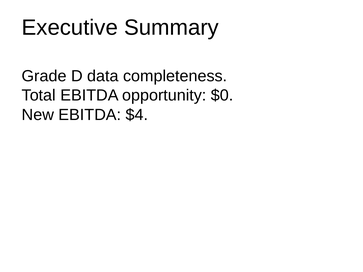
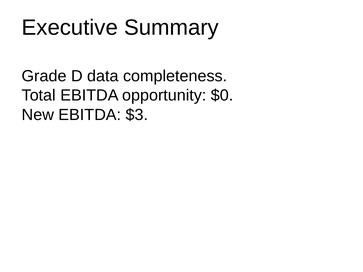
$4: $4 -> $3
